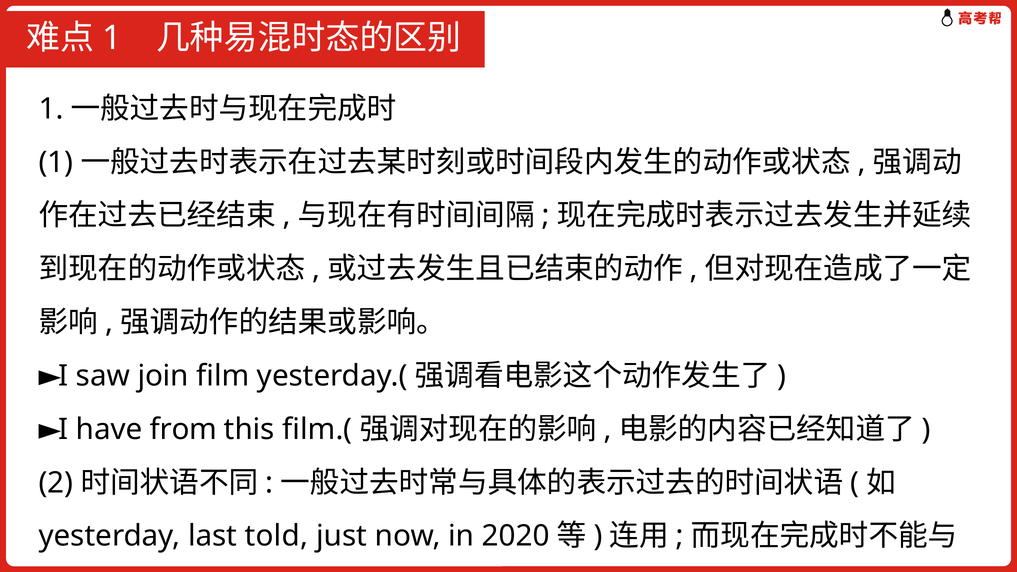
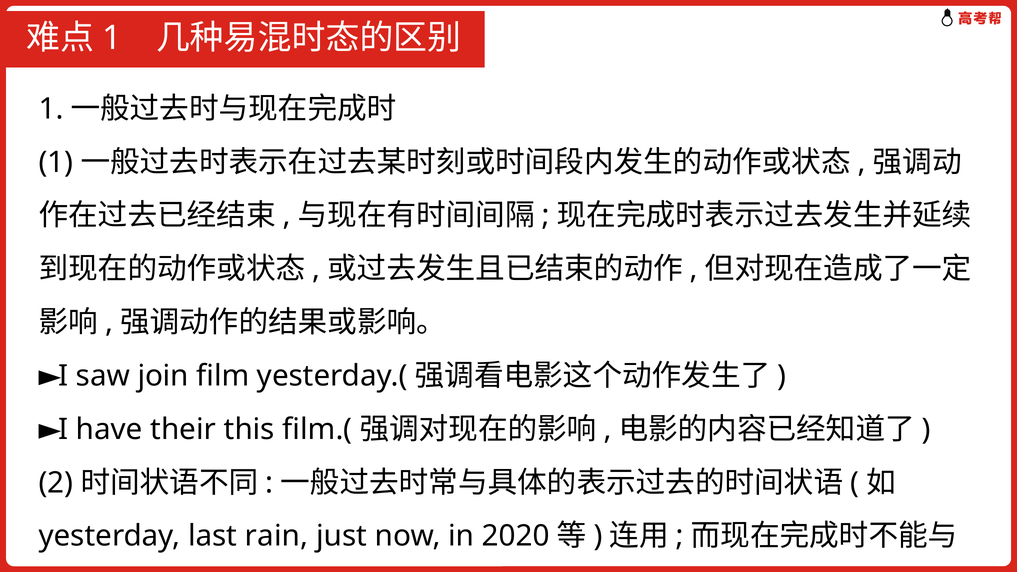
from: from -> their
told: told -> rain
